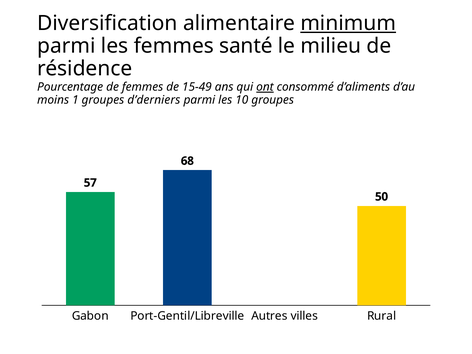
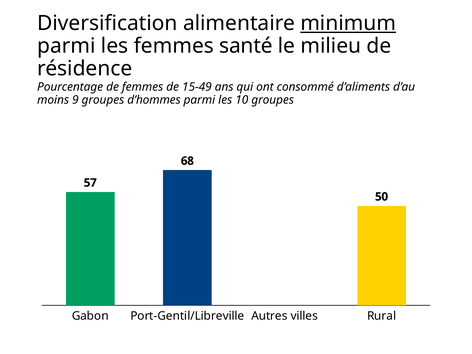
ont underline: present -> none
1: 1 -> 9
d’derniers: d’derniers -> d’hommes
